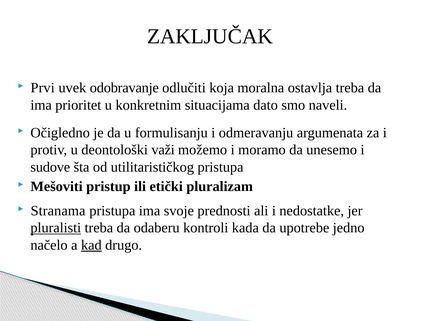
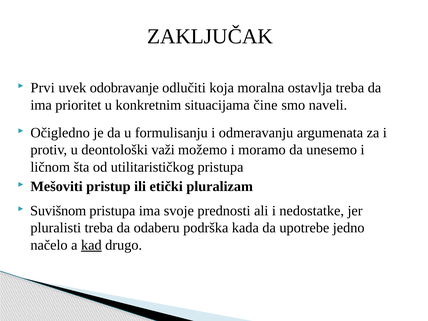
dato: dato -> čine
sudove: sudove -> ličnom
Stranama: Stranama -> Suvišnom
pluralisti underline: present -> none
kontroli: kontroli -> podrška
